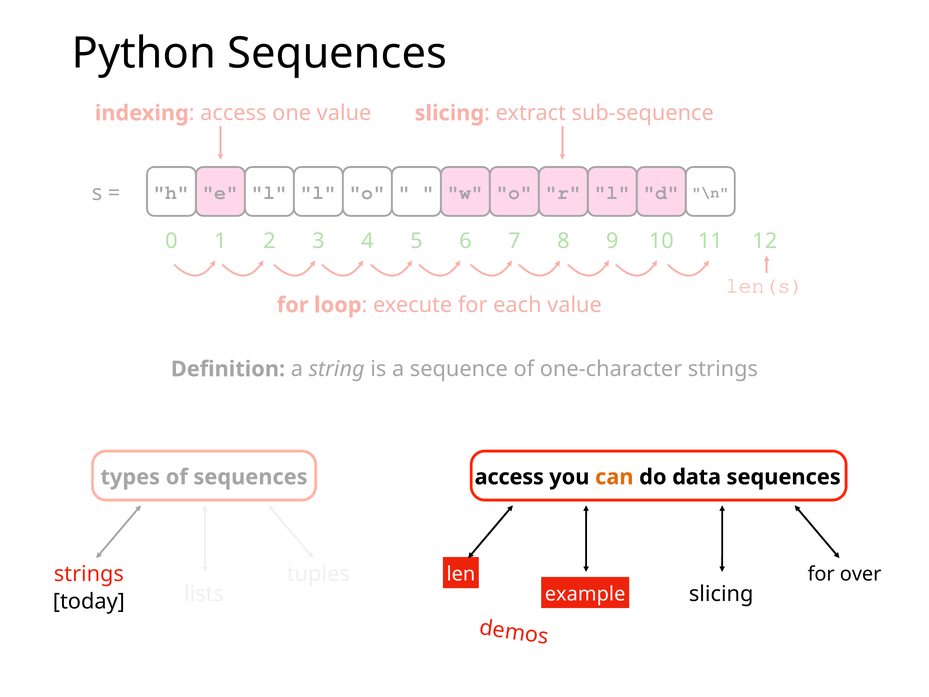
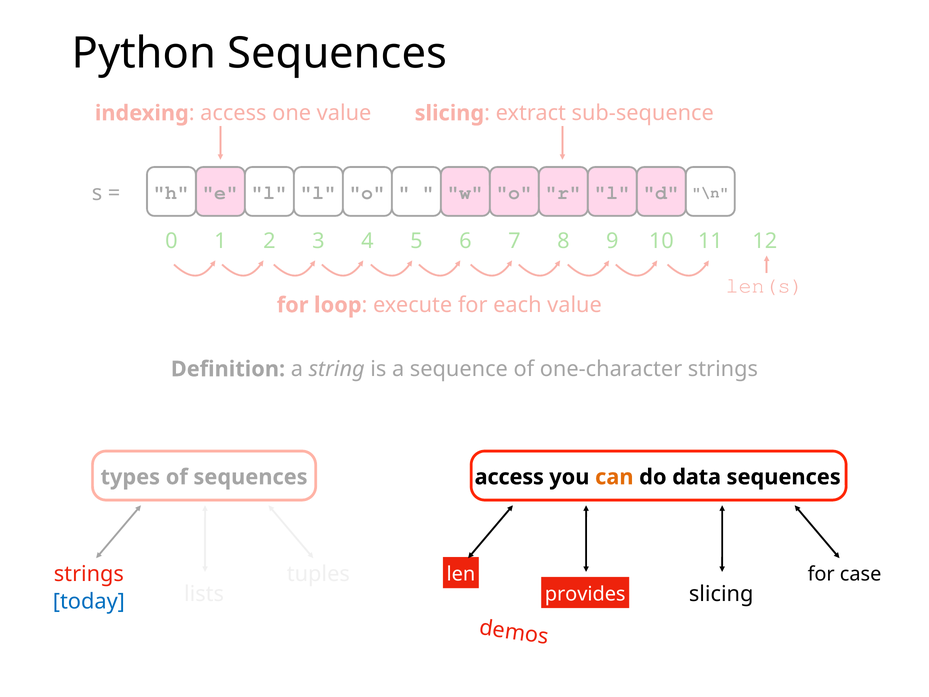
over: over -> case
example: example -> provides
today colour: black -> blue
